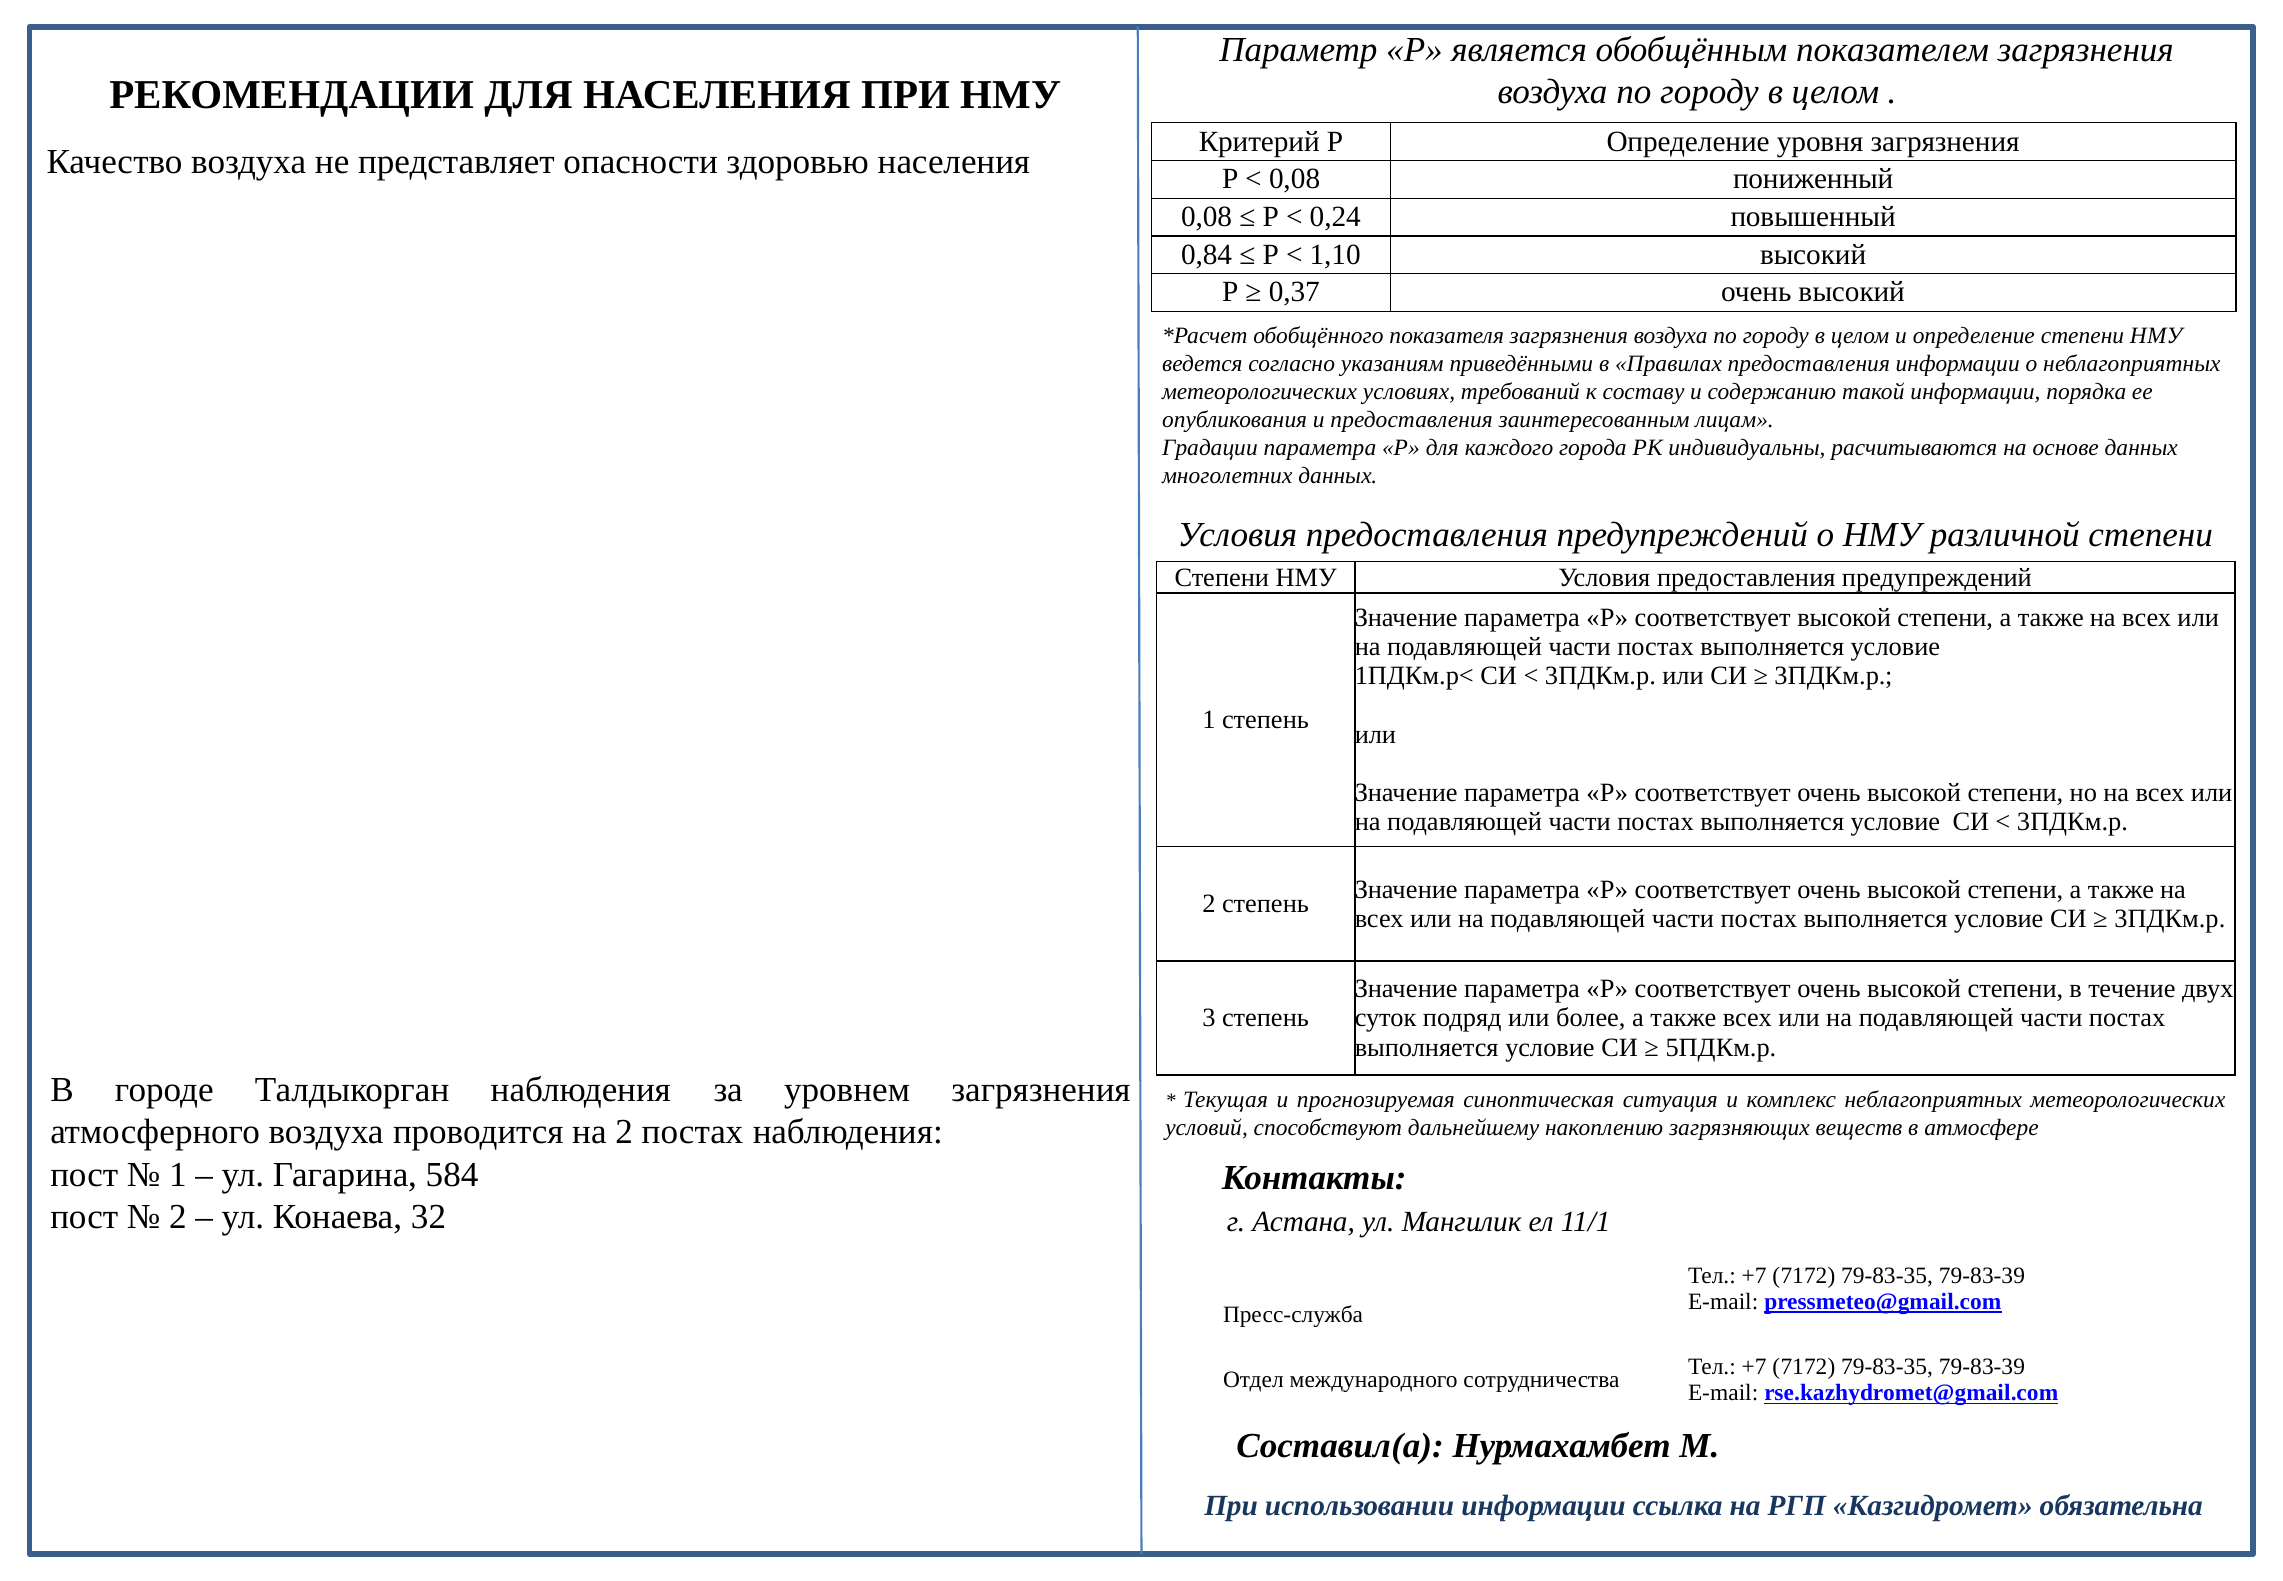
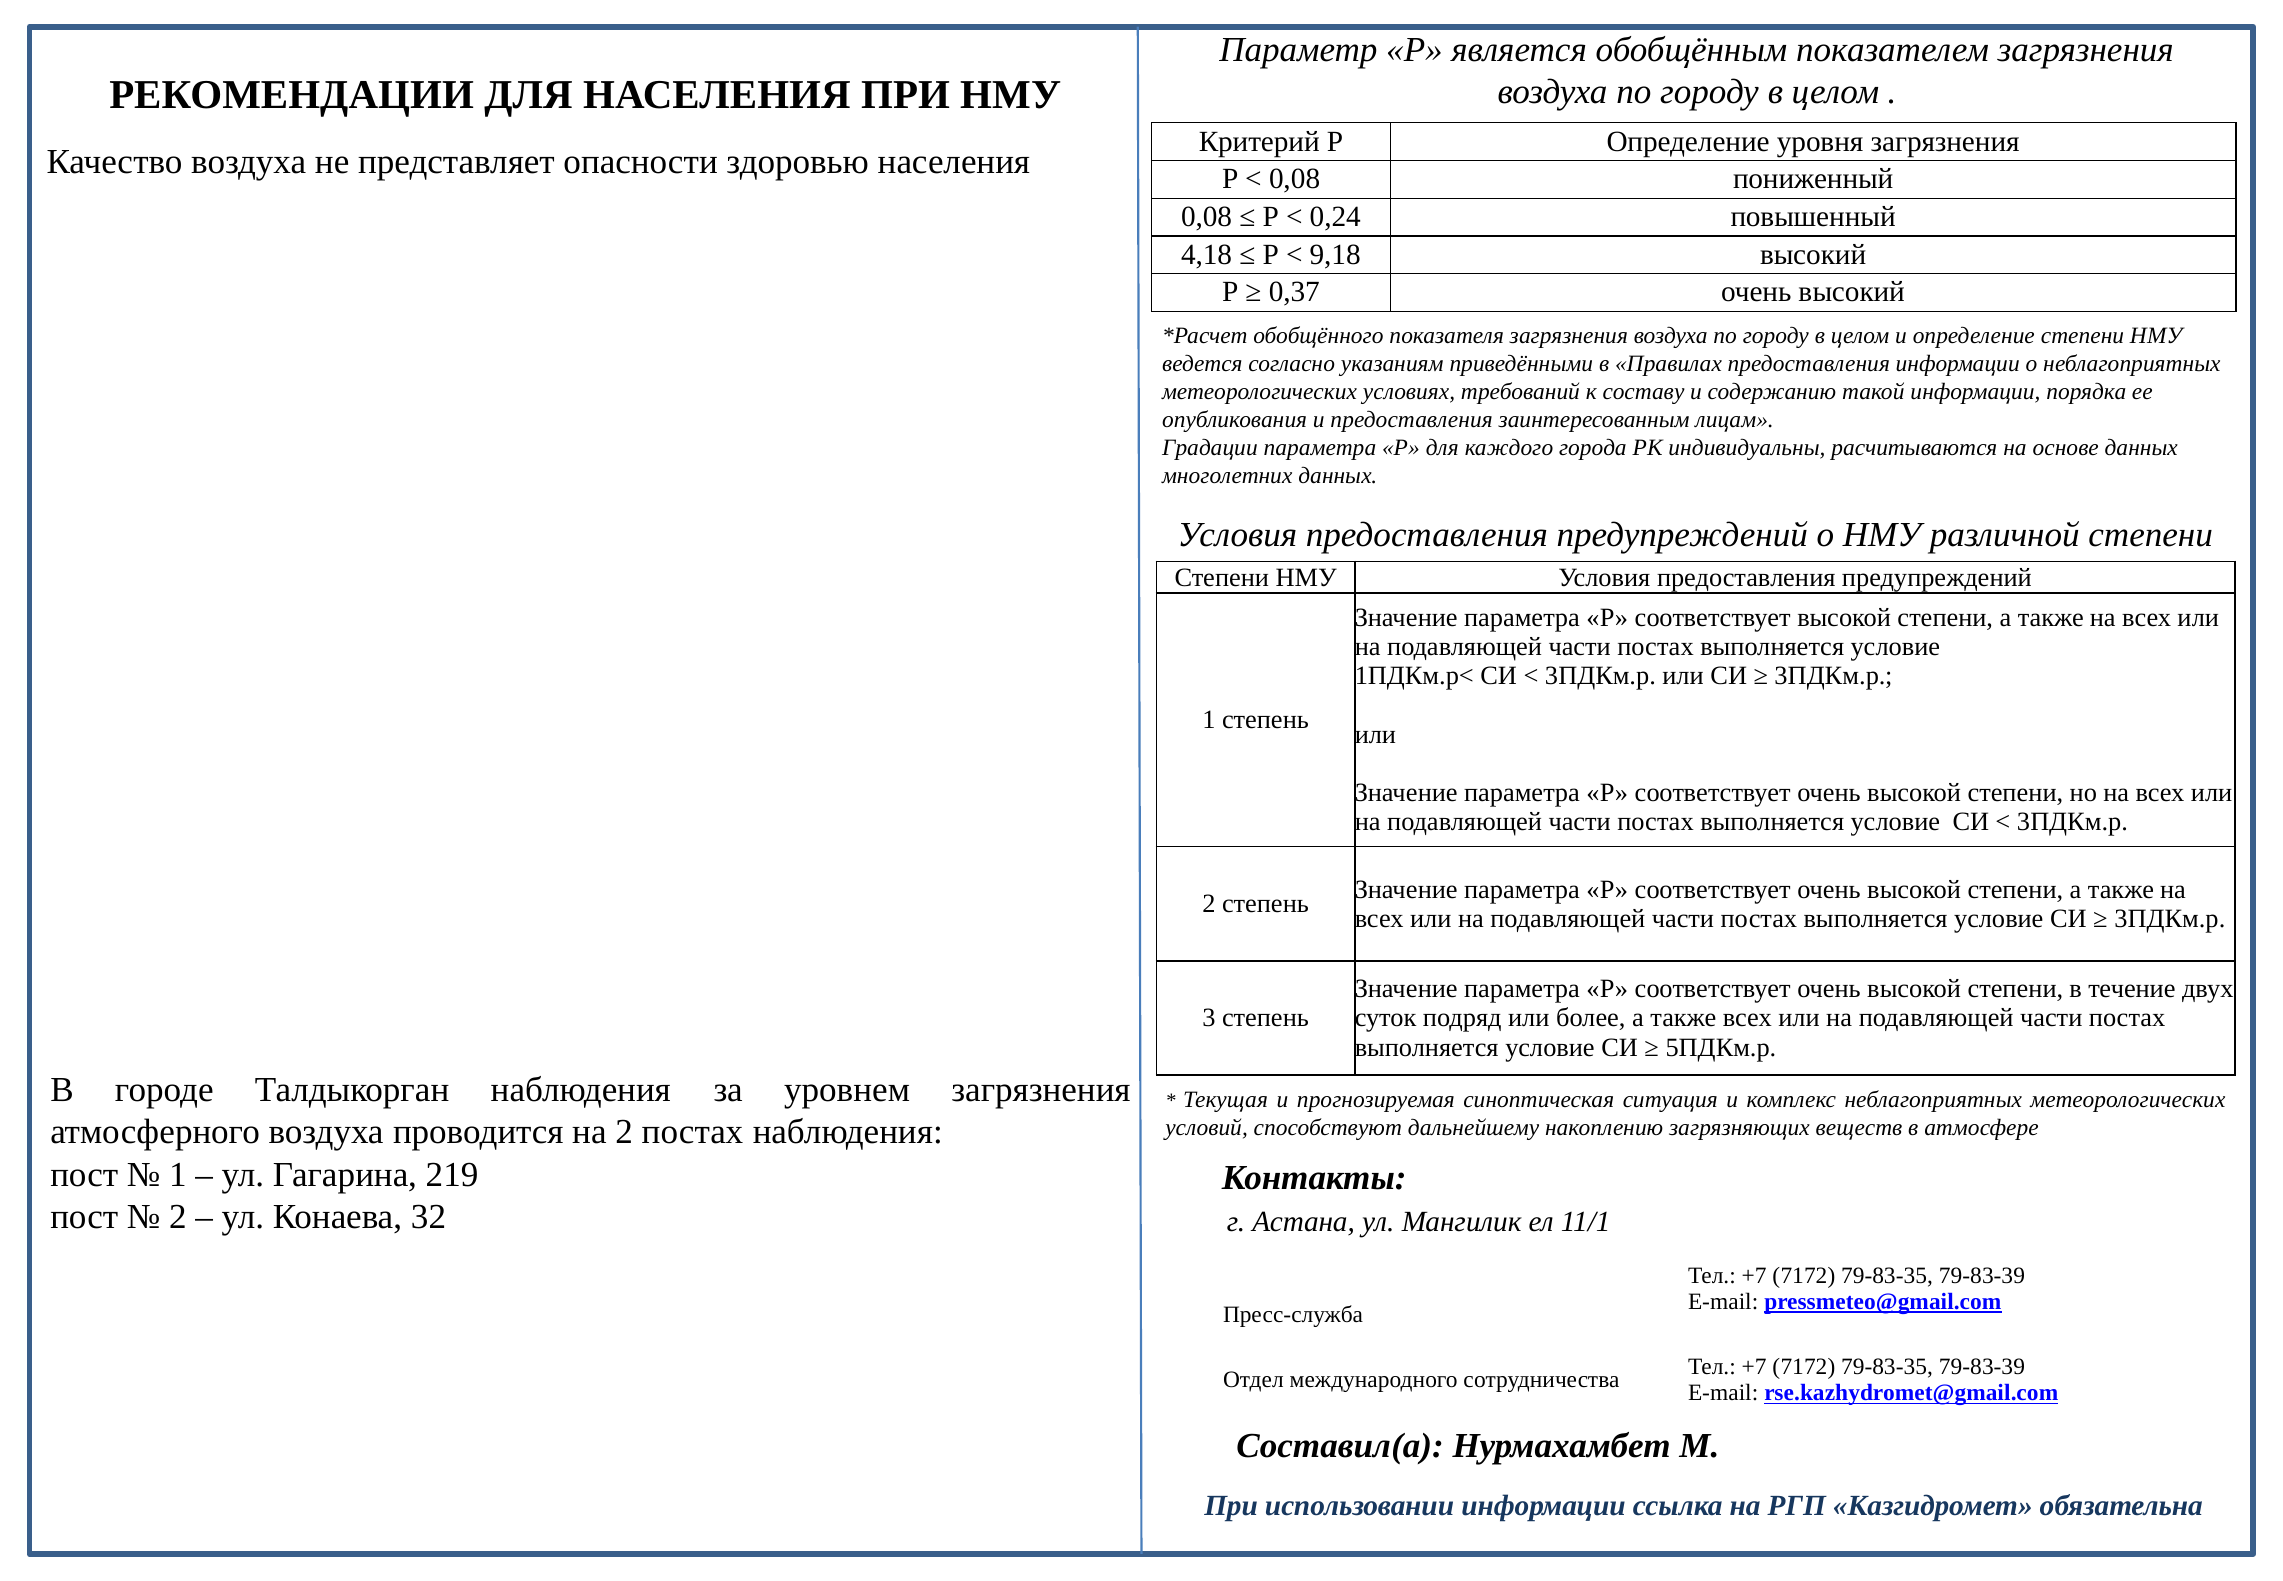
0,84: 0,84 -> 4,18
1,10: 1,10 -> 9,18
584: 584 -> 219
